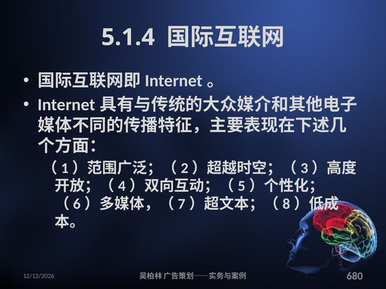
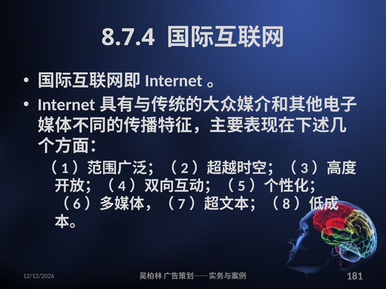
5.1.4: 5.1.4 -> 8.7.4
680: 680 -> 181
